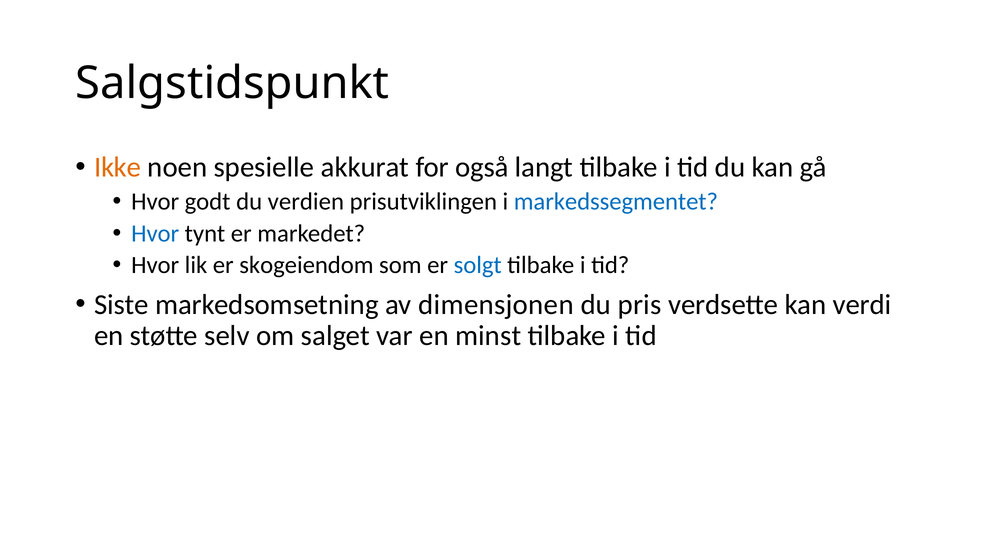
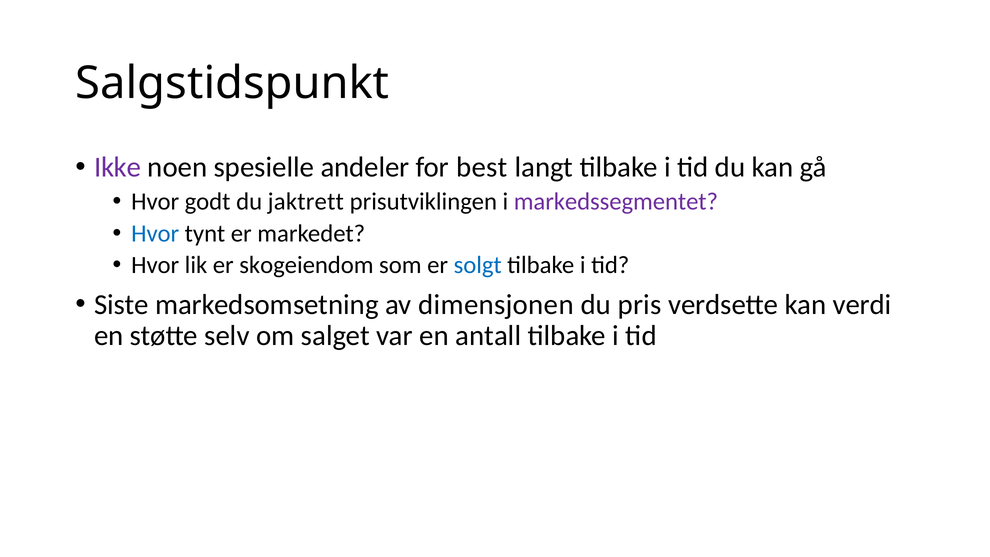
Ikke colour: orange -> purple
akkurat: akkurat -> andeler
også: også -> best
verdien: verdien -> jaktrett
markedssegmentet colour: blue -> purple
minst: minst -> antall
